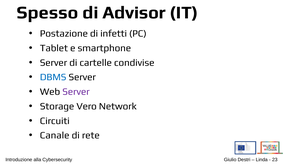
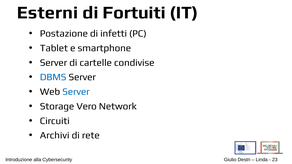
Spesso: Spesso -> Esterni
Advisor: Advisor -> Fortuiti
Server at (76, 92) colour: purple -> blue
Canale: Canale -> Archivi
